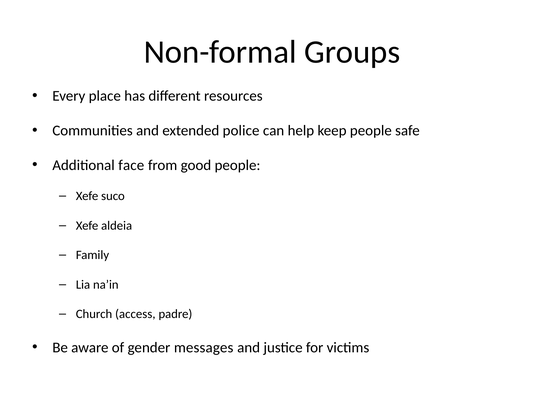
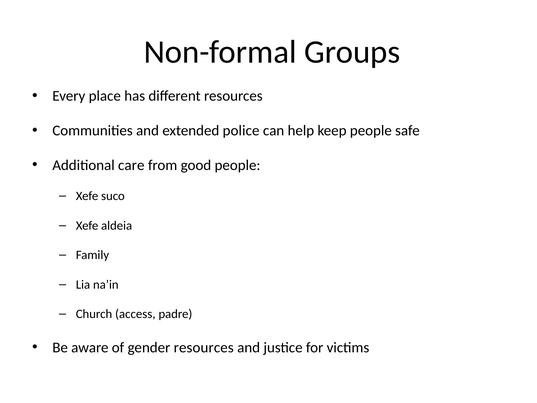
face: face -> care
gender messages: messages -> resources
